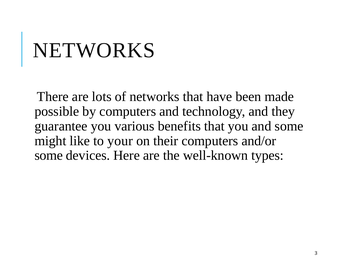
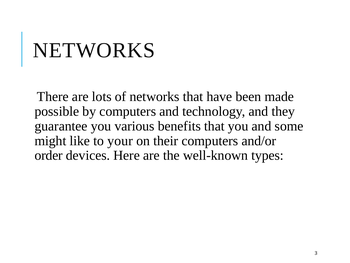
some at (49, 155): some -> order
